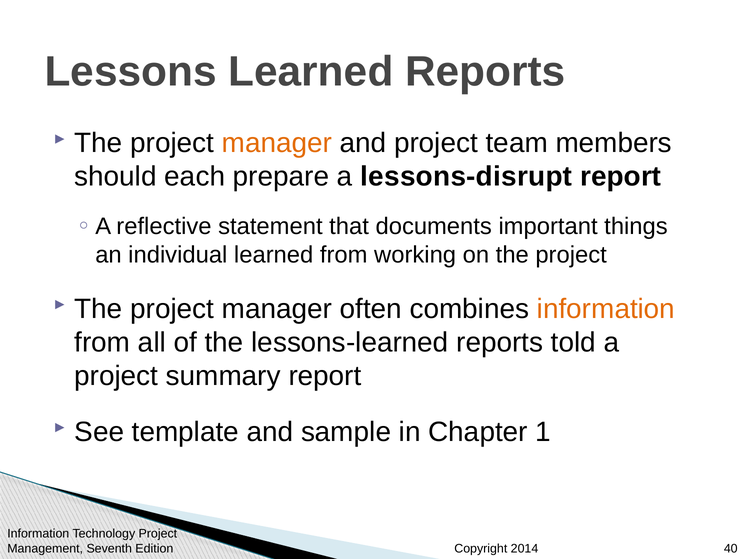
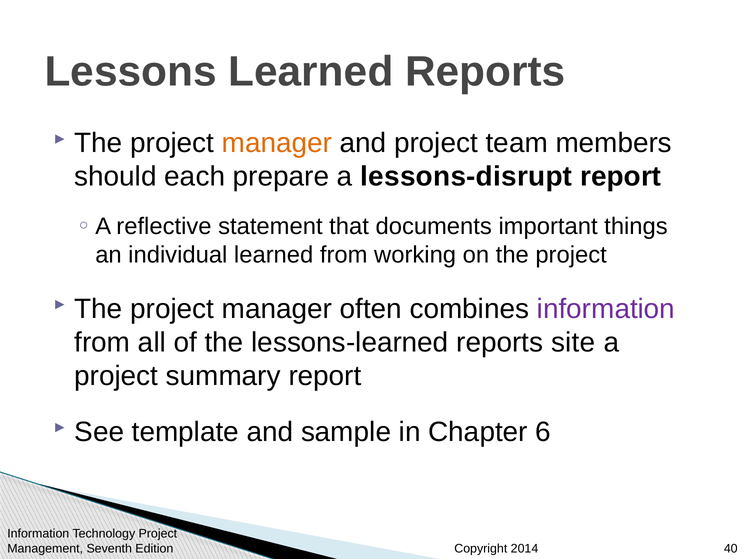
information at (606, 309) colour: orange -> purple
told: told -> site
1: 1 -> 6
